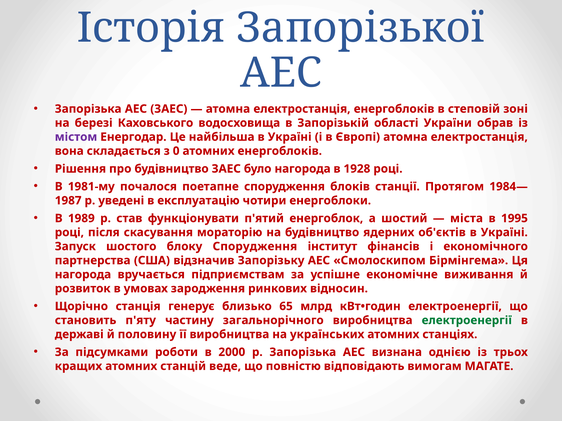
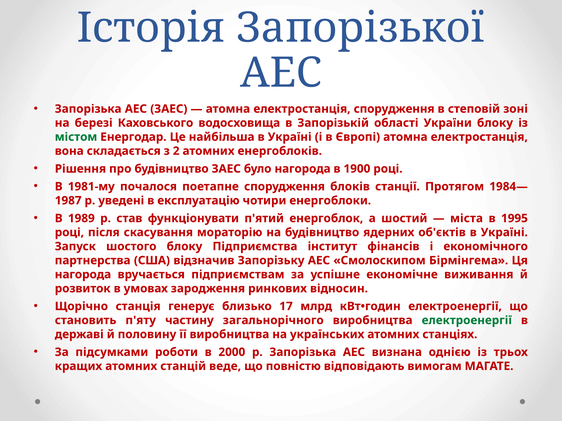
електростанція енергоблоків: енергоблоків -> спорудження
України обрав: обрав -> блоку
містом colour: purple -> green
0: 0 -> 2
1928: 1928 -> 1900
блоку Спорудження: Спорудження -> Підприємства
65: 65 -> 17
